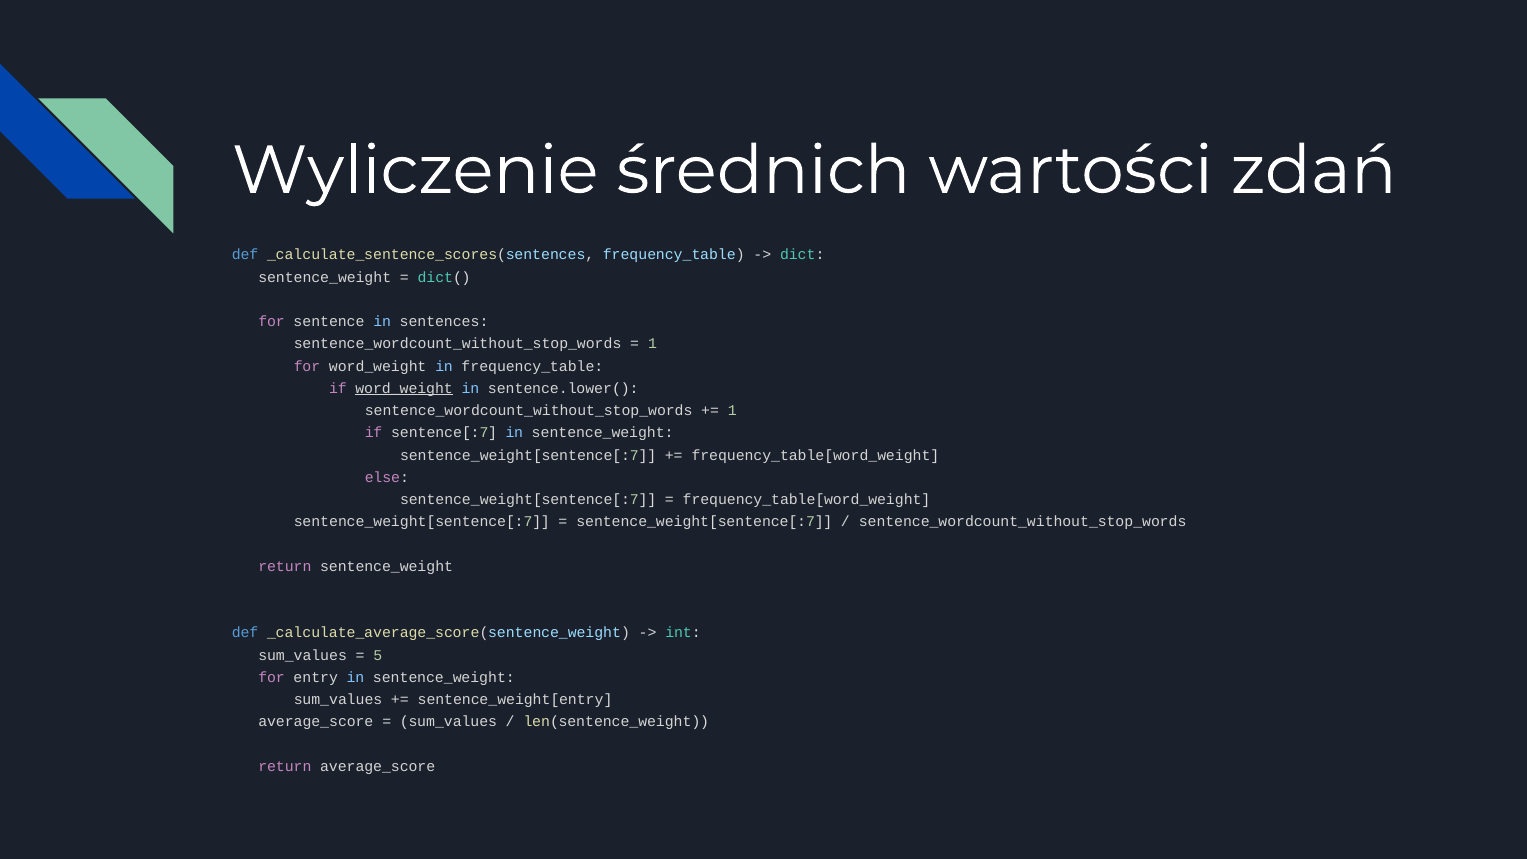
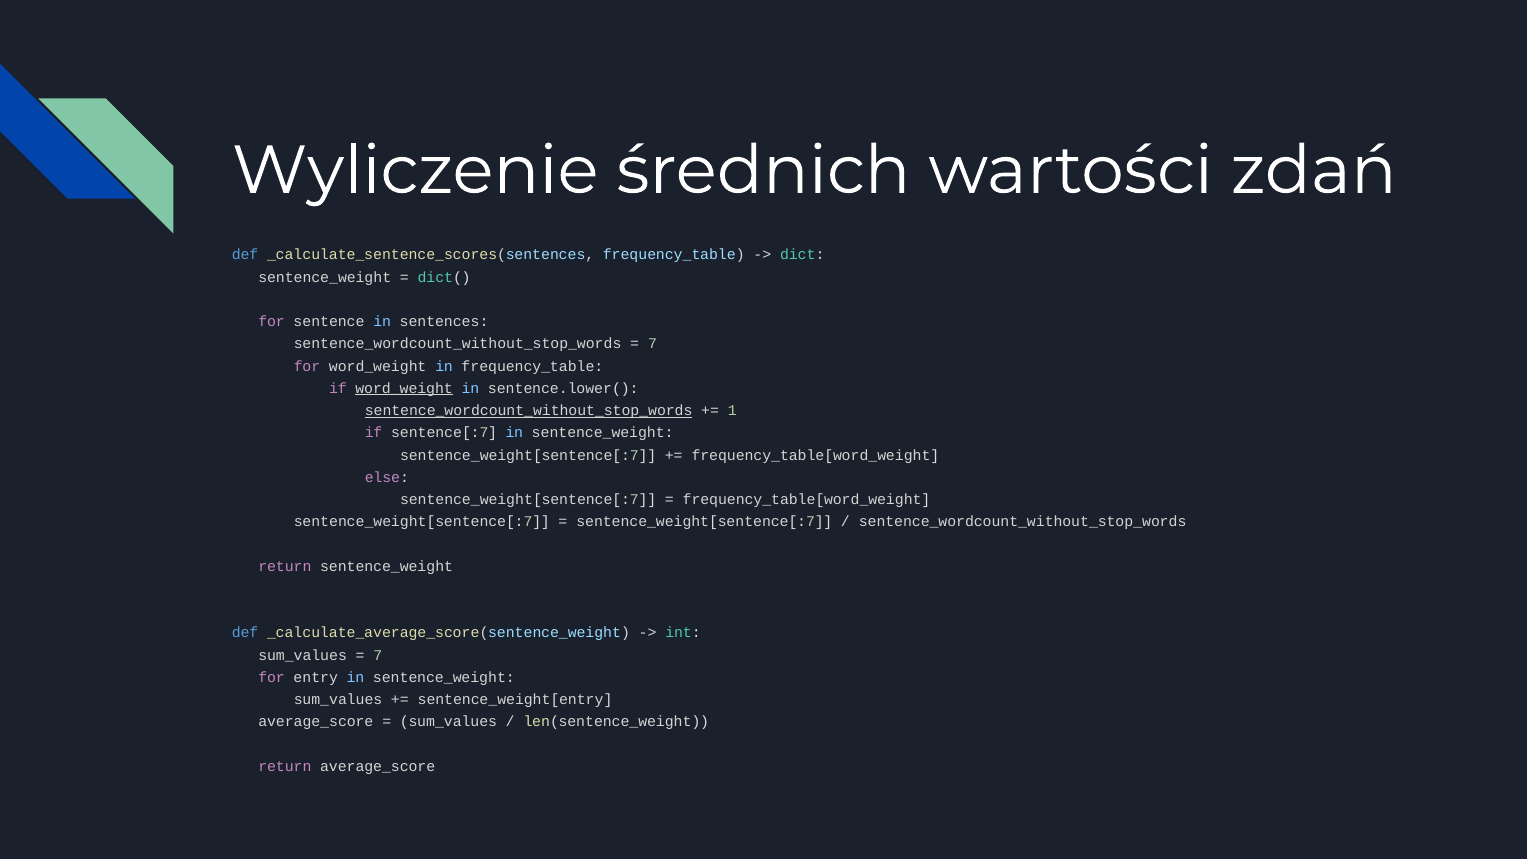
1 at (653, 344): 1 -> 7
sentence_wordcount_without_stop_words at (529, 411) underline: none -> present
5 at (378, 655): 5 -> 7
